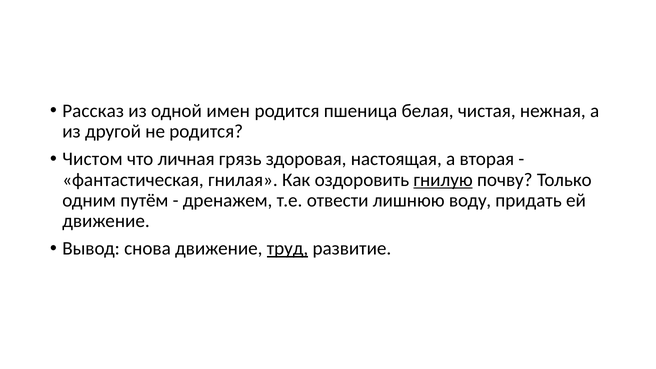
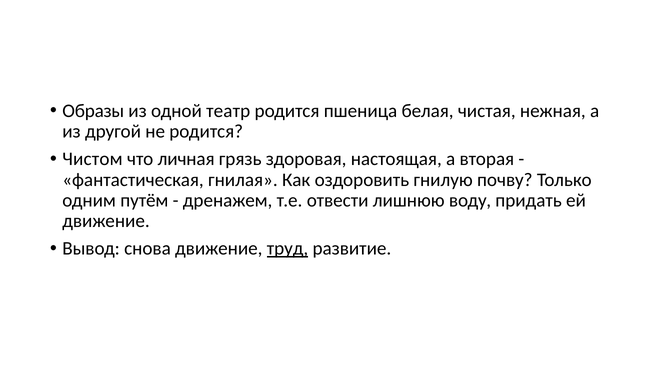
Рассказ: Рассказ -> Образы
имен: имен -> театр
гнилую underline: present -> none
